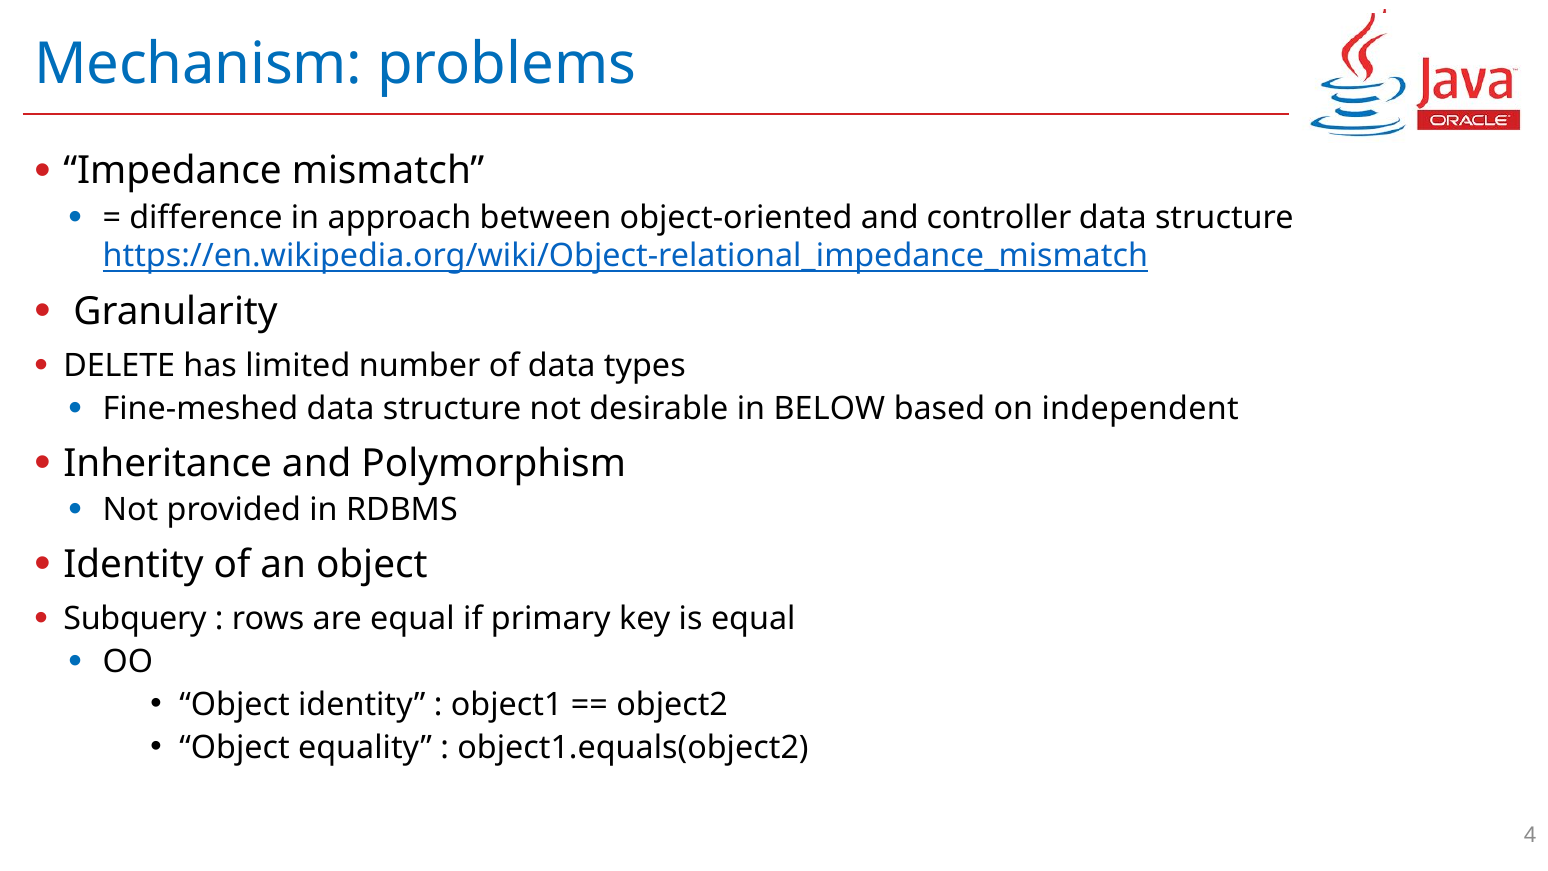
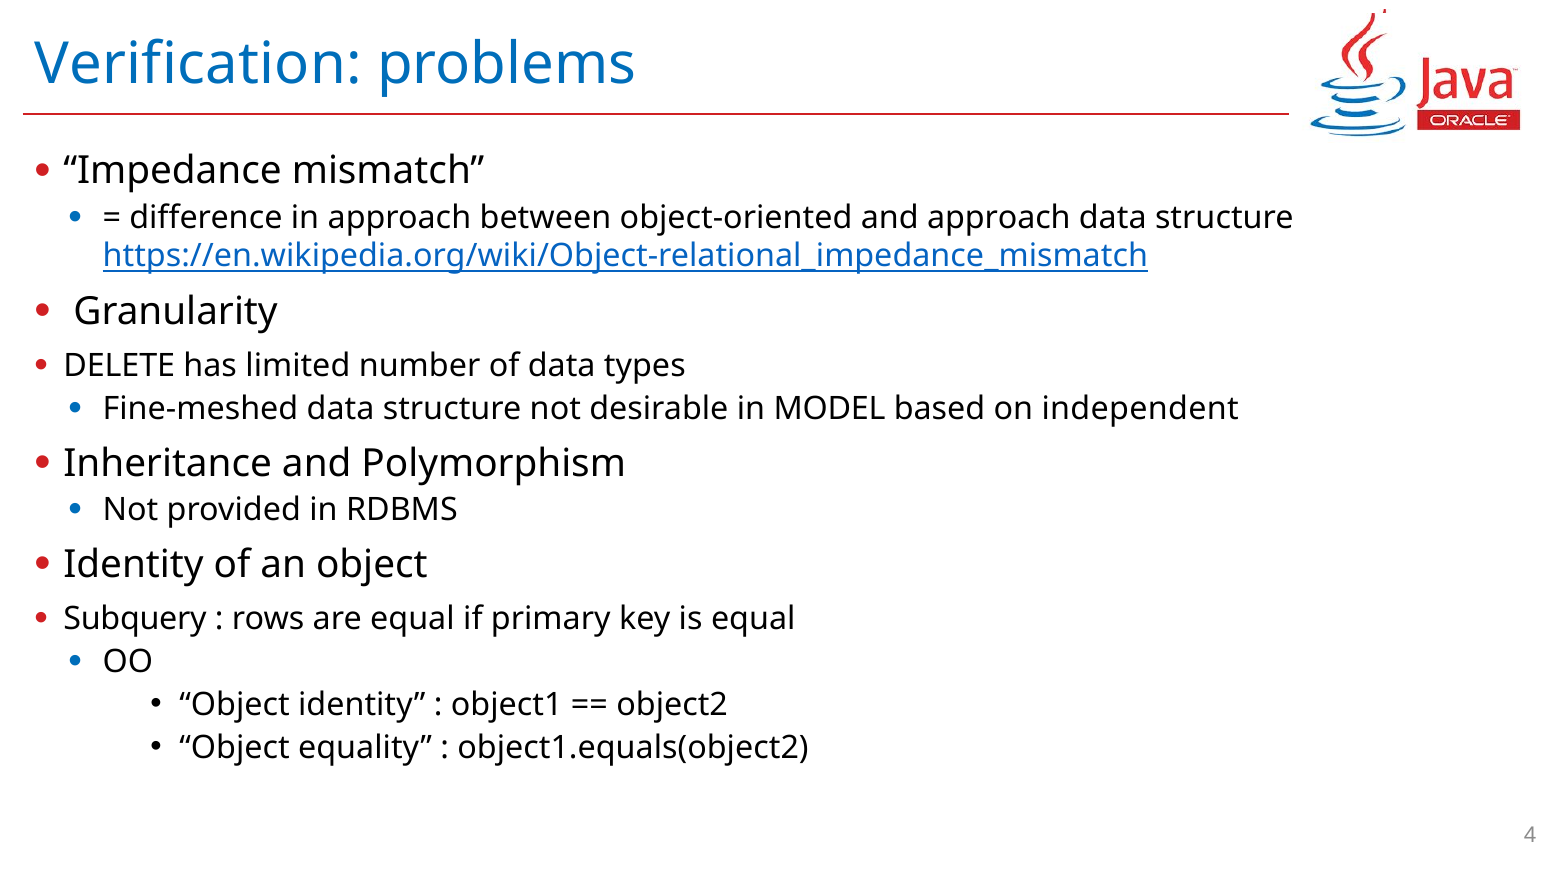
Mechanism: Mechanism -> Verification
and controller: controller -> approach
BELOW: BELOW -> MODEL
